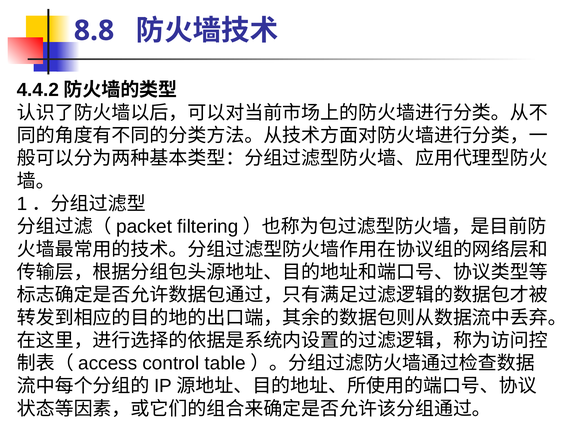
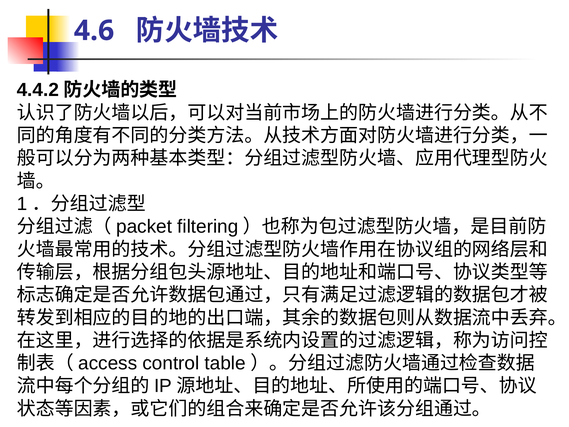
8.8: 8.8 -> 4.6
